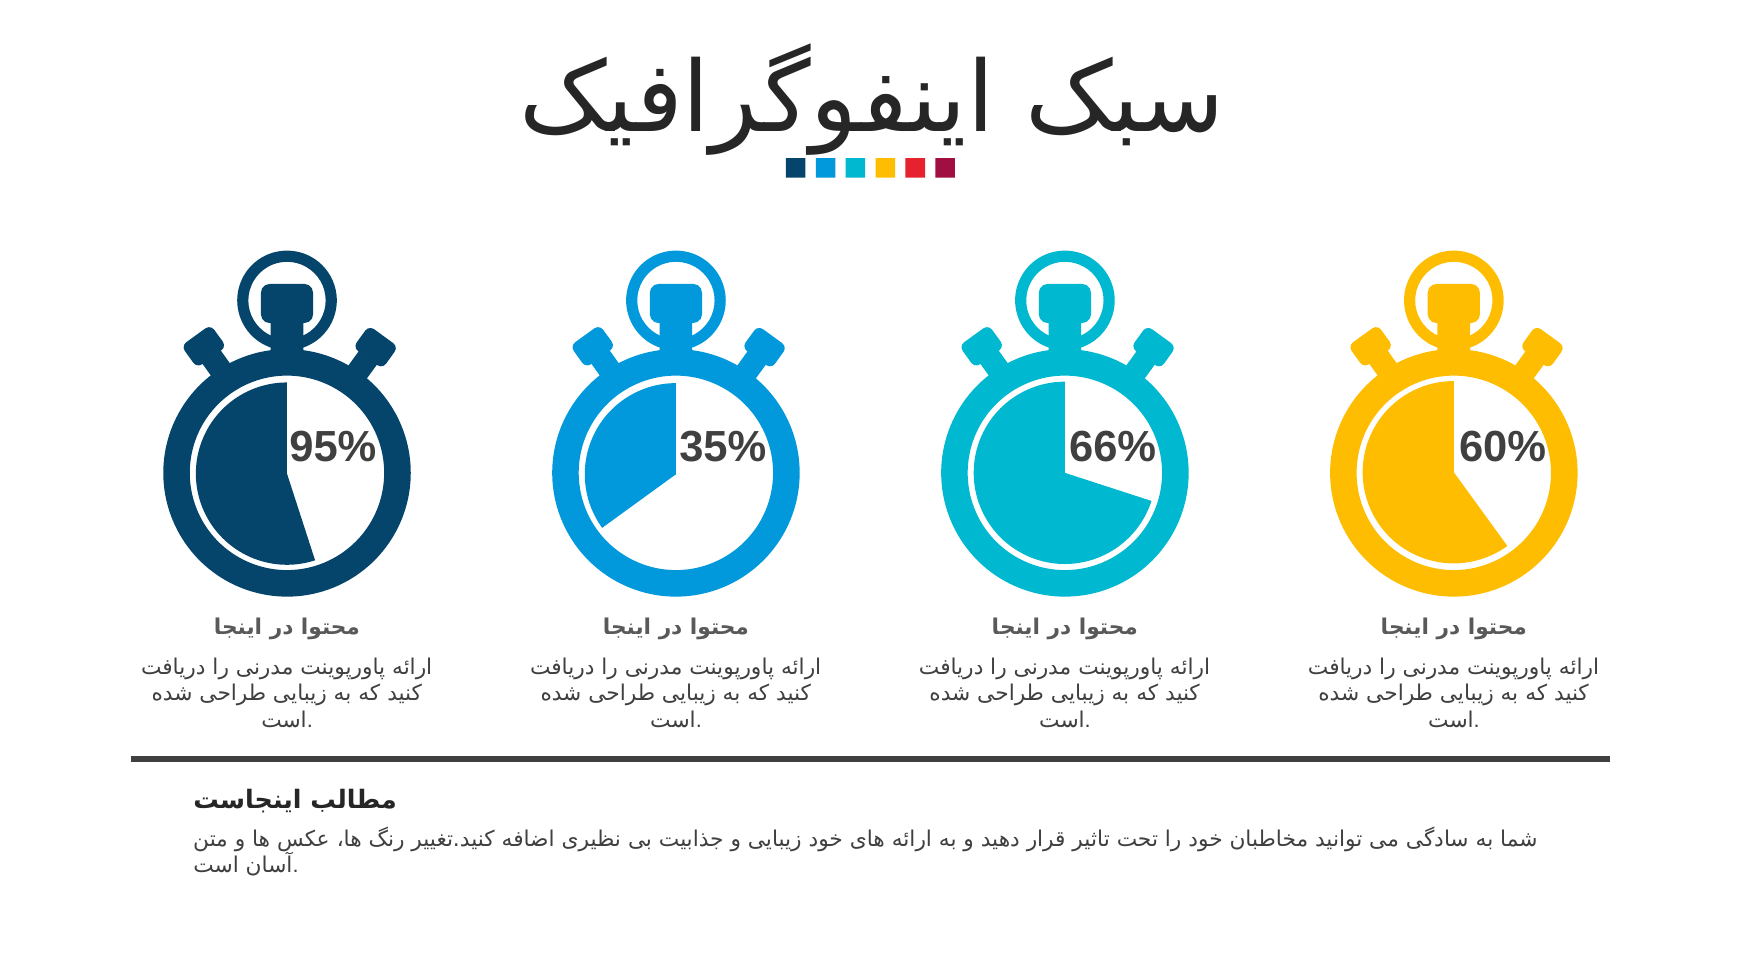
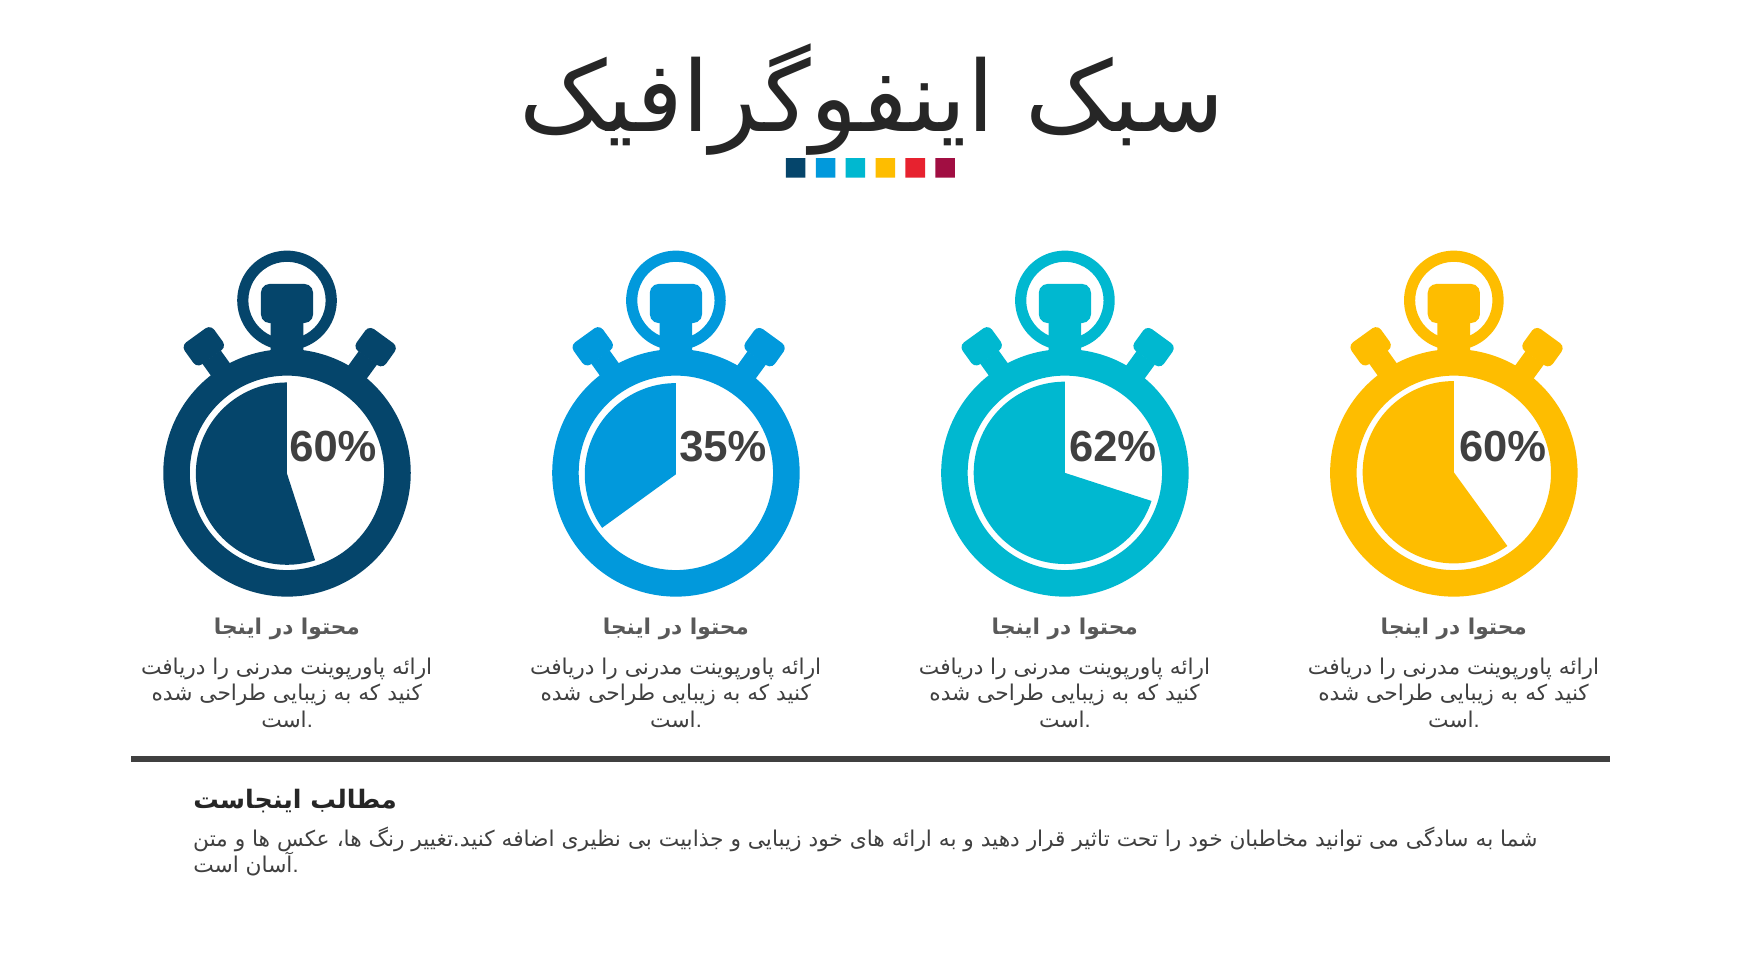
95% at (333, 447): 95% -> 60%
66%: 66% -> 62%
